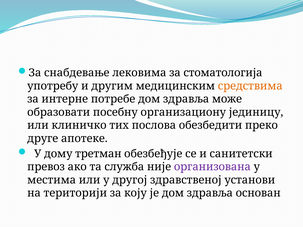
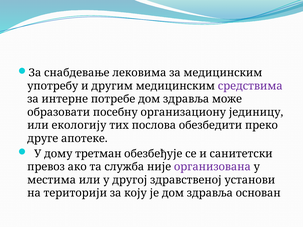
за стоматологија: стоматологија -> медицинским
средствима colour: orange -> purple
клиничко: клиничко -> екологију
